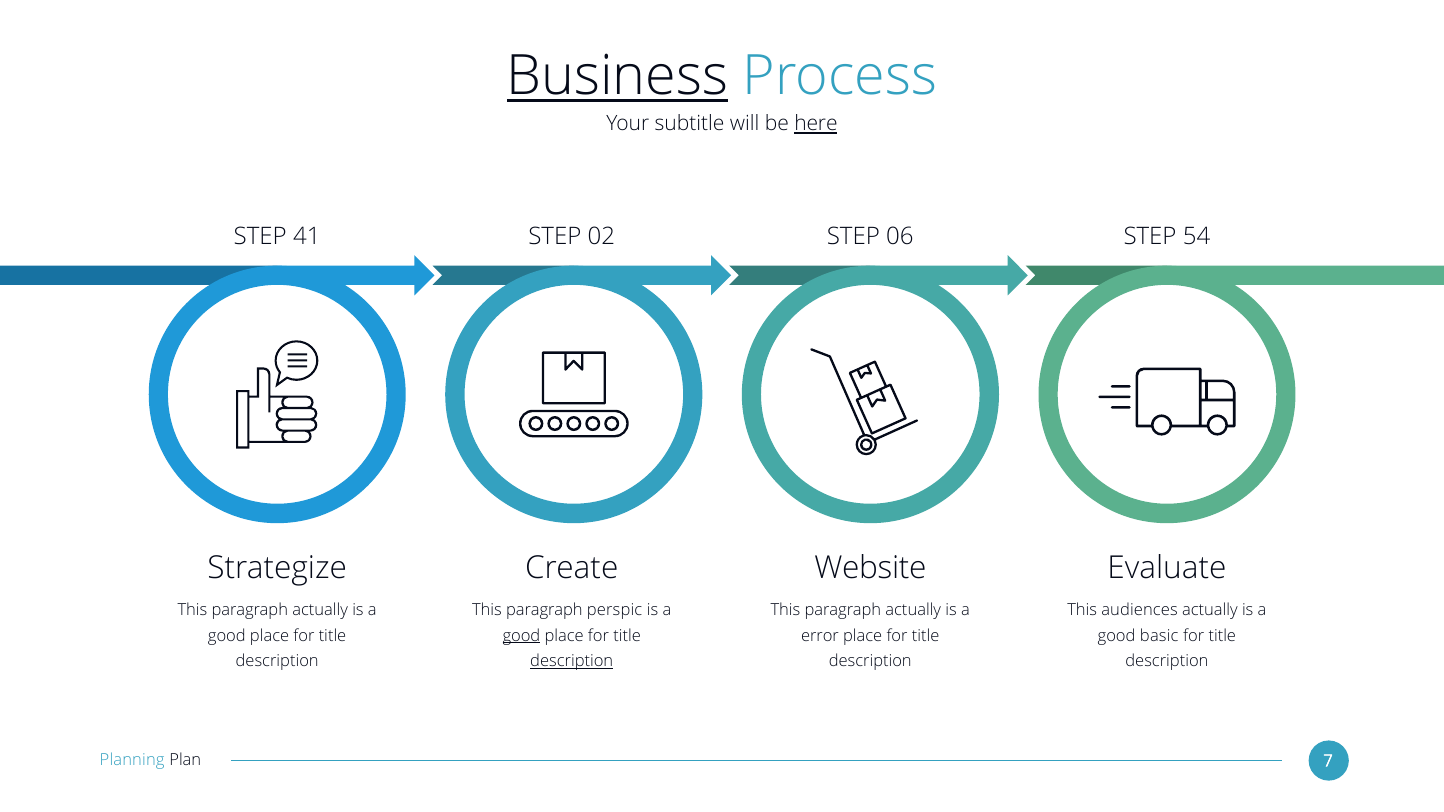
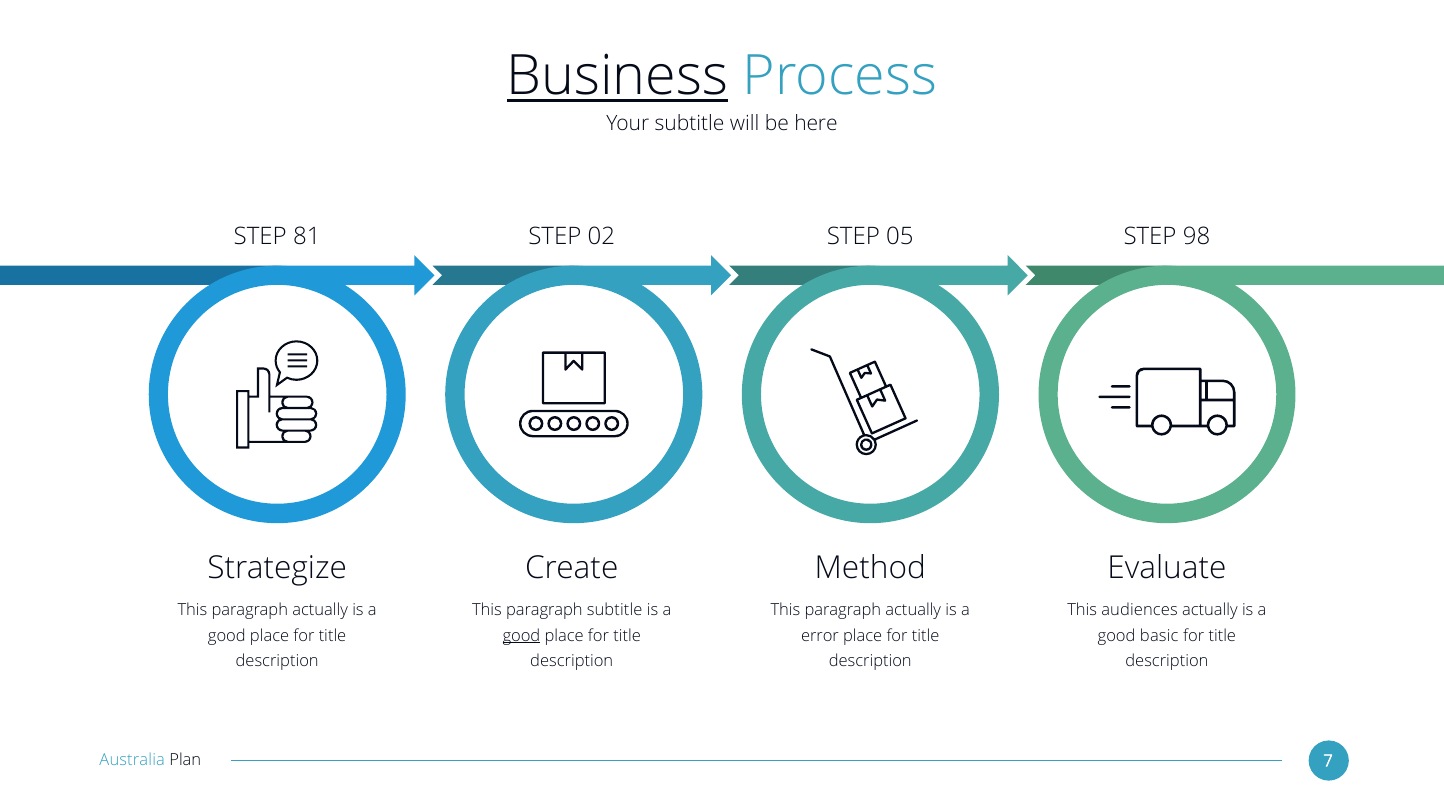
here underline: present -> none
41: 41 -> 81
06: 06 -> 05
54: 54 -> 98
Website: Website -> Method
paragraph perspic: perspic -> subtitle
description at (572, 662) underline: present -> none
Planning: Planning -> Australia
